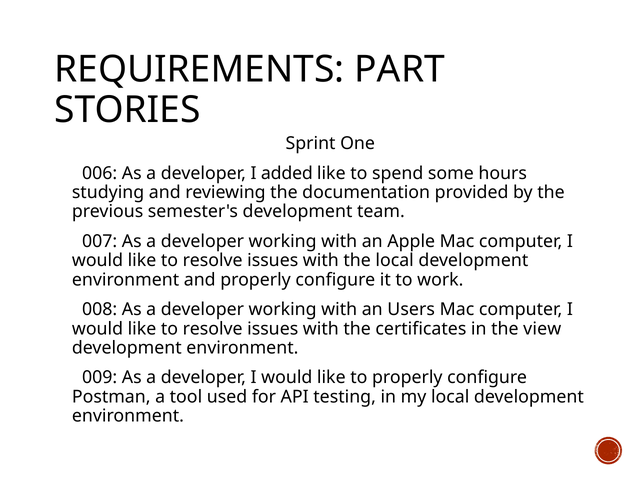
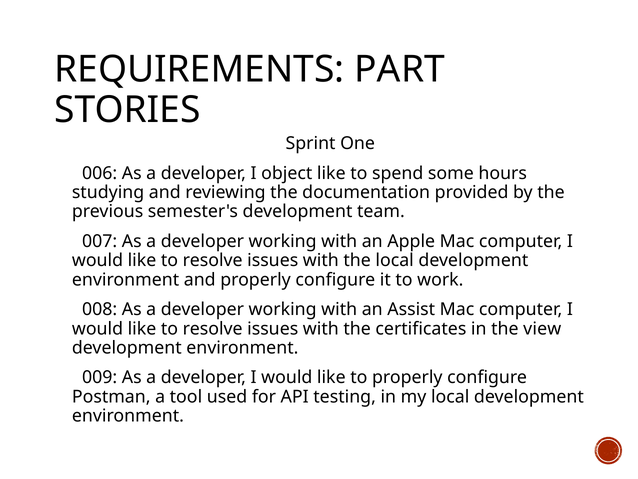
added: added -> object
Users: Users -> Assist
